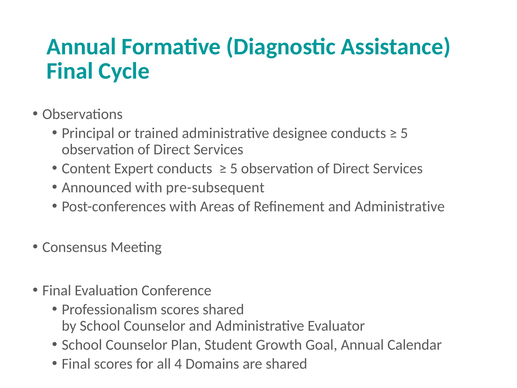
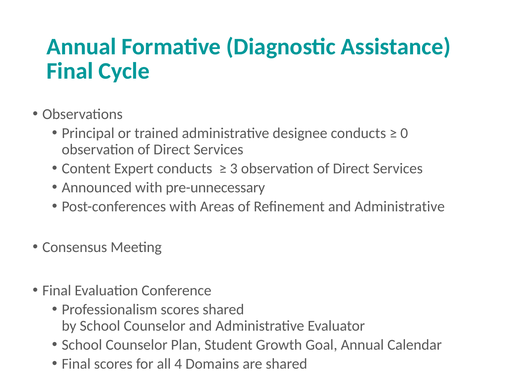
5 at (404, 133): 5 -> 0
5 at (234, 168): 5 -> 3
pre-subsequent: pre-subsequent -> pre-unnecessary
